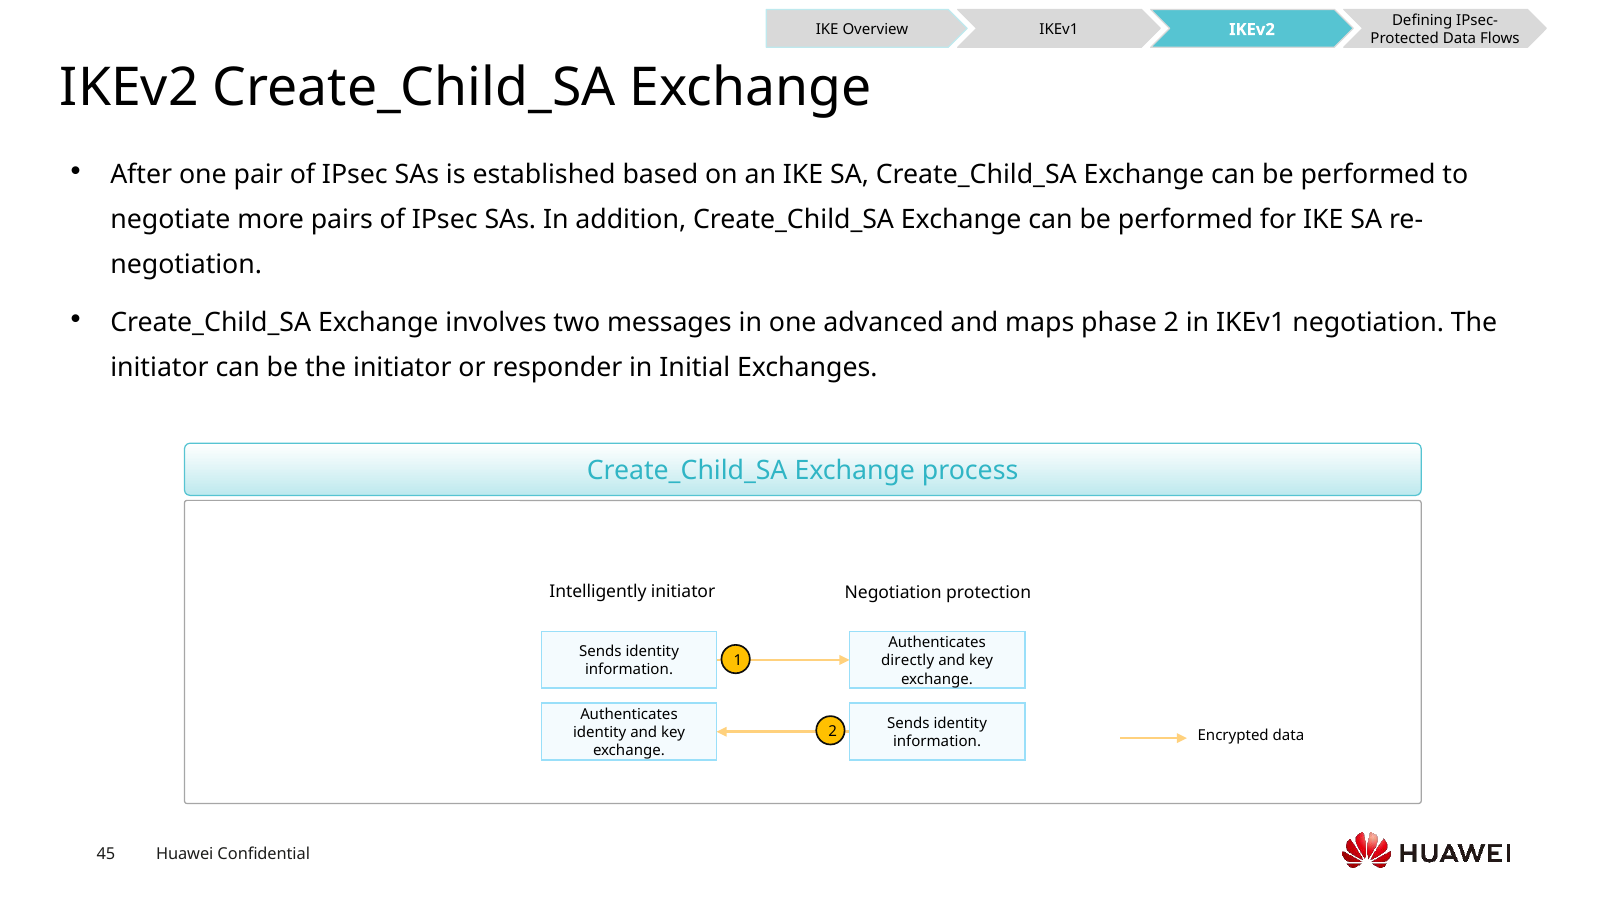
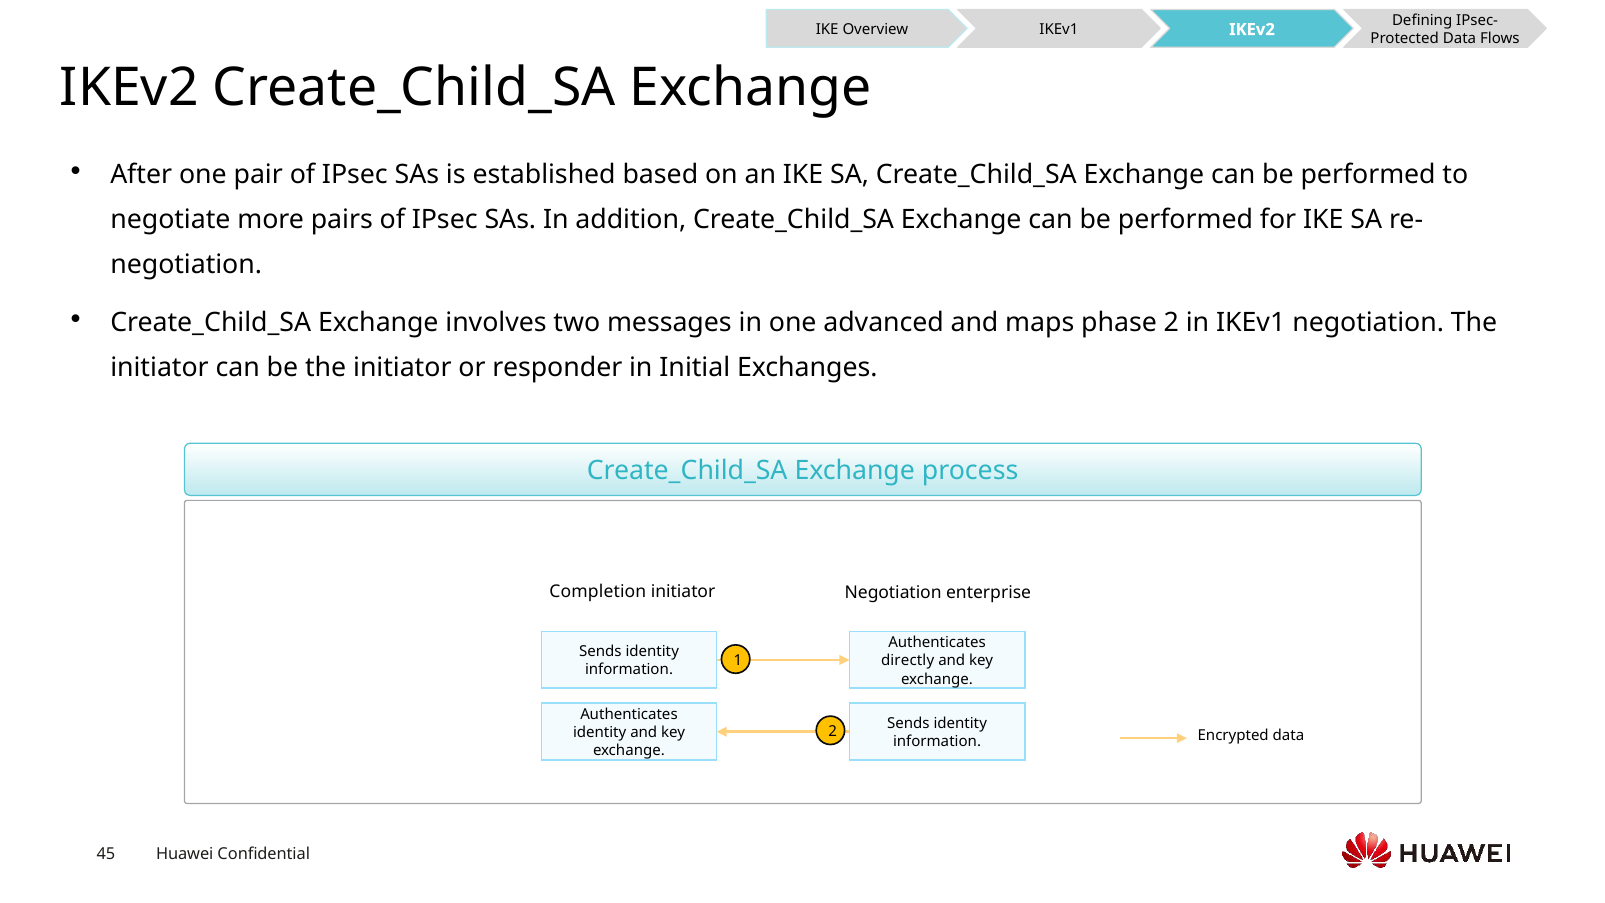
Intelligently: Intelligently -> Completion
protection: protection -> enterprise
